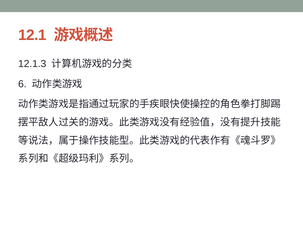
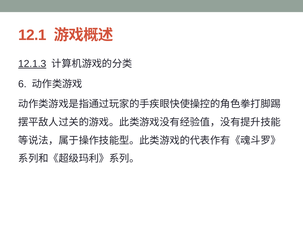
12.1.3 underline: none -> present
